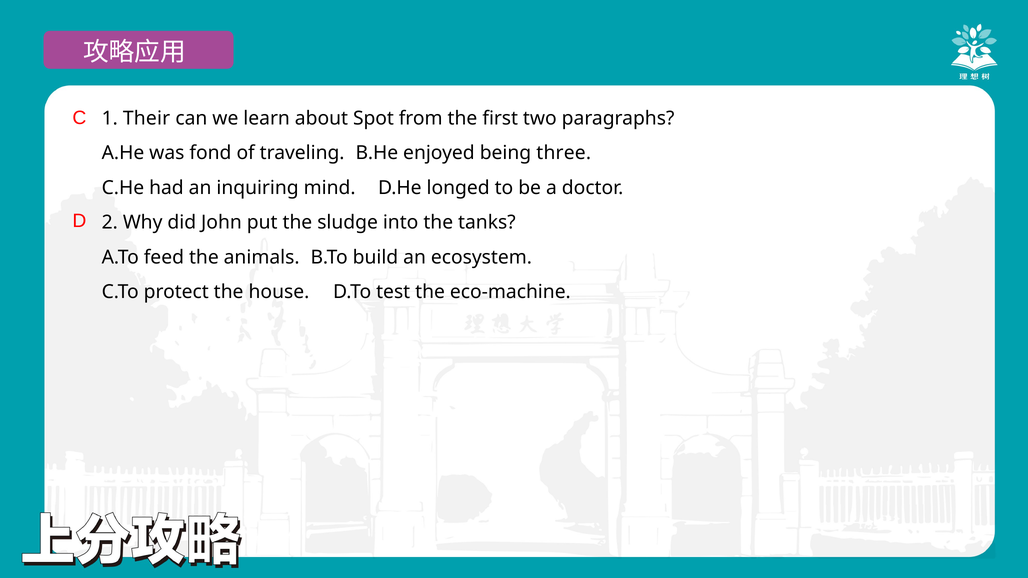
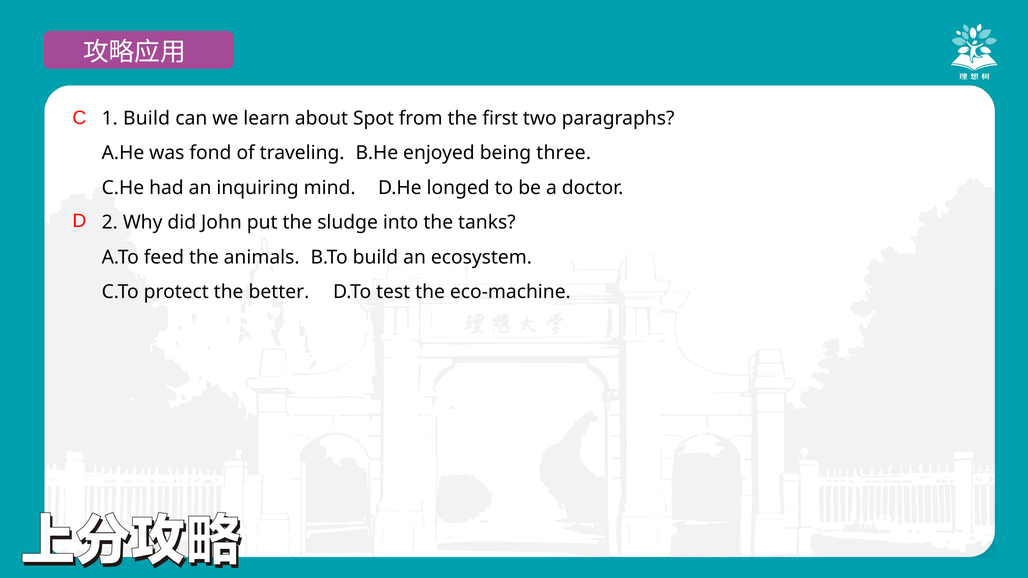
1 Their: Their -> Build
house: house -> better
